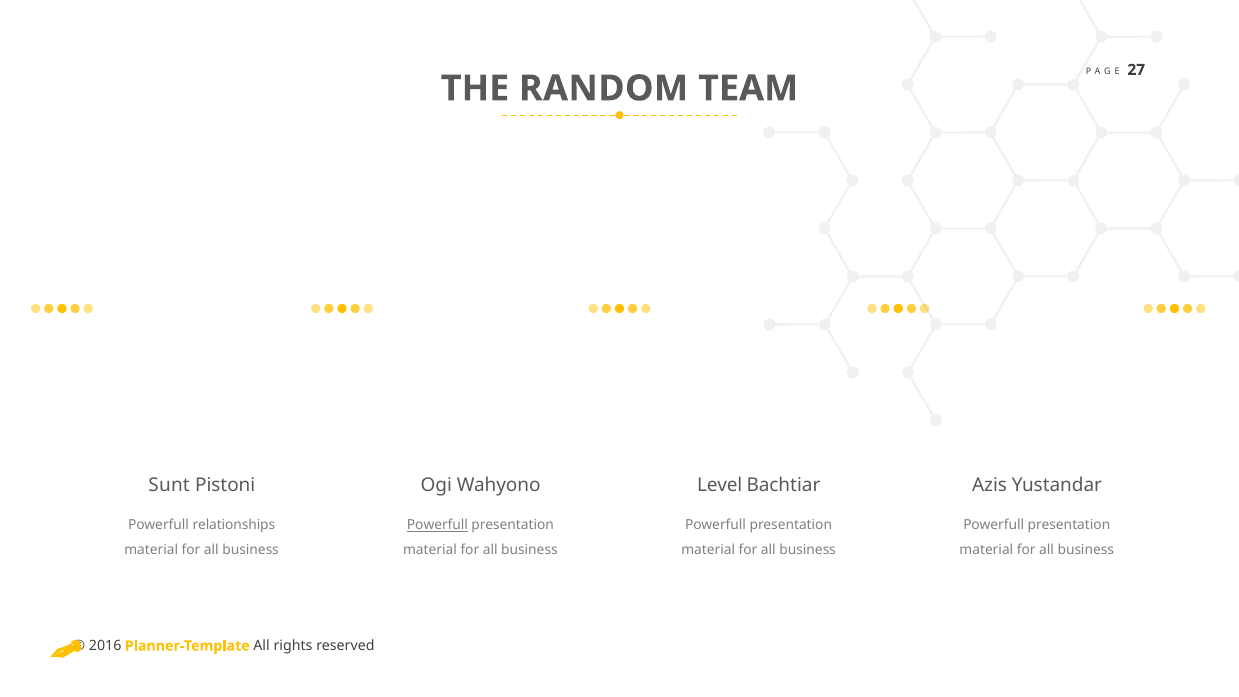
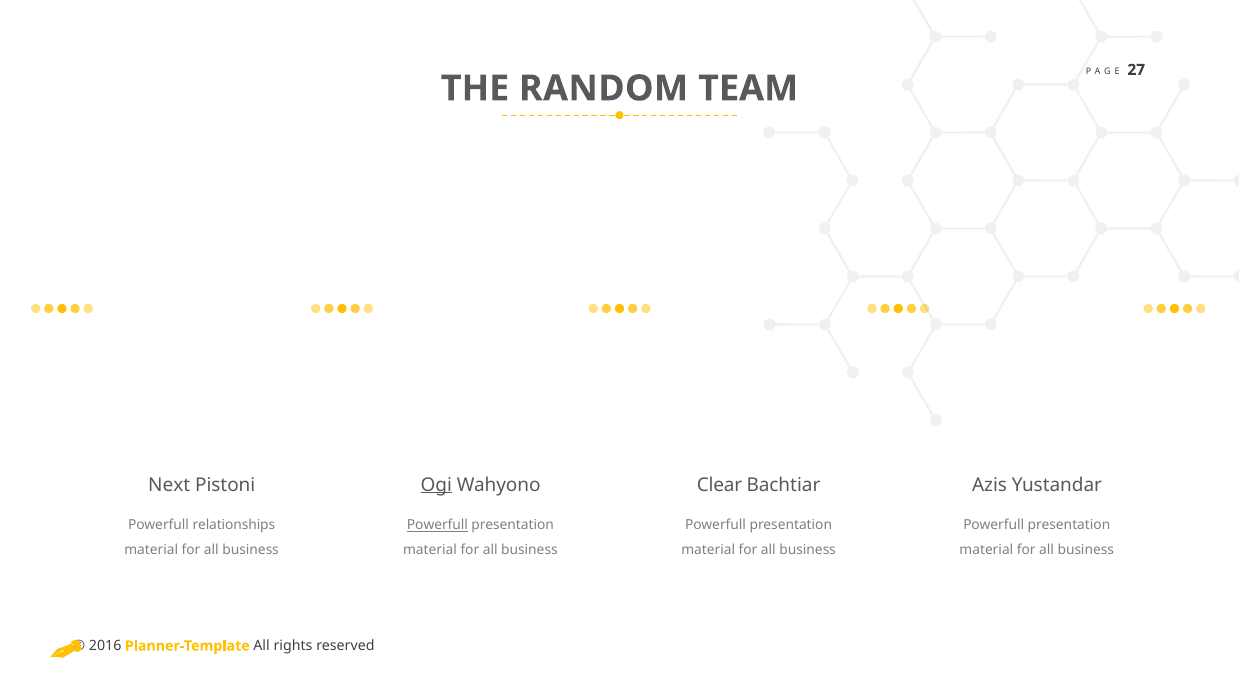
Sunt: Sunt -> Next
Ogi underline: none -> present
Level: Level -> Clear
